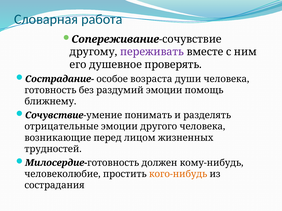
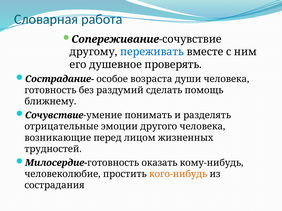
переживать colour: purple -> blue
раздумий эмоции: эмоции -> сделать
должен: должен -> оказать
